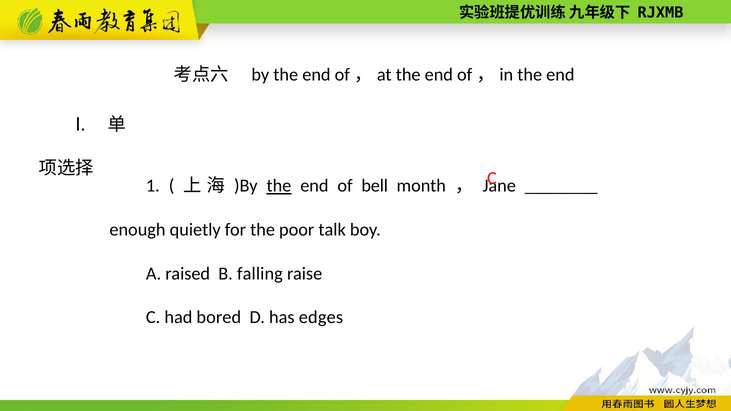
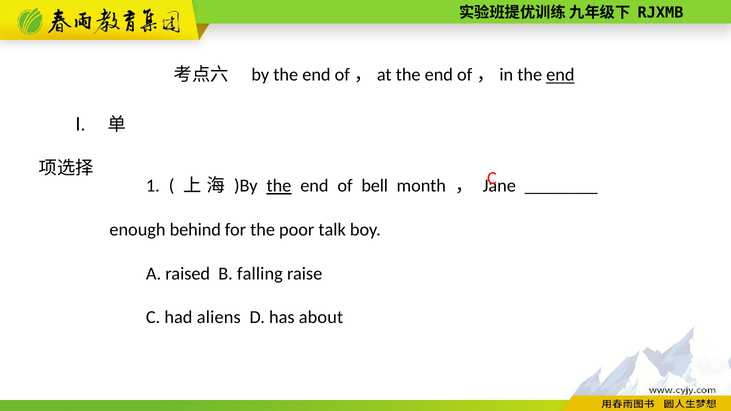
end at (560, 75) underline: none -> present
quietly: quietly -> behind
bored: bored -> aliens
edges: edges -> about
